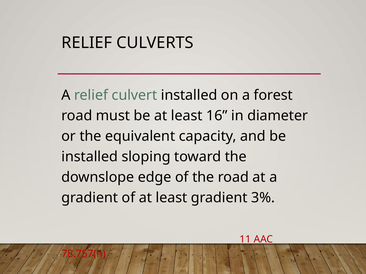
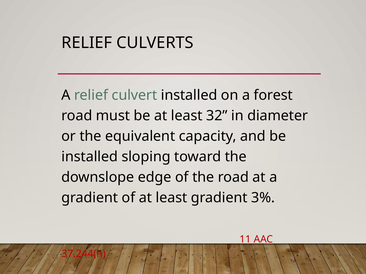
16: 16 -> 32
78.757(h: 78.757(h -> 37.244(h
